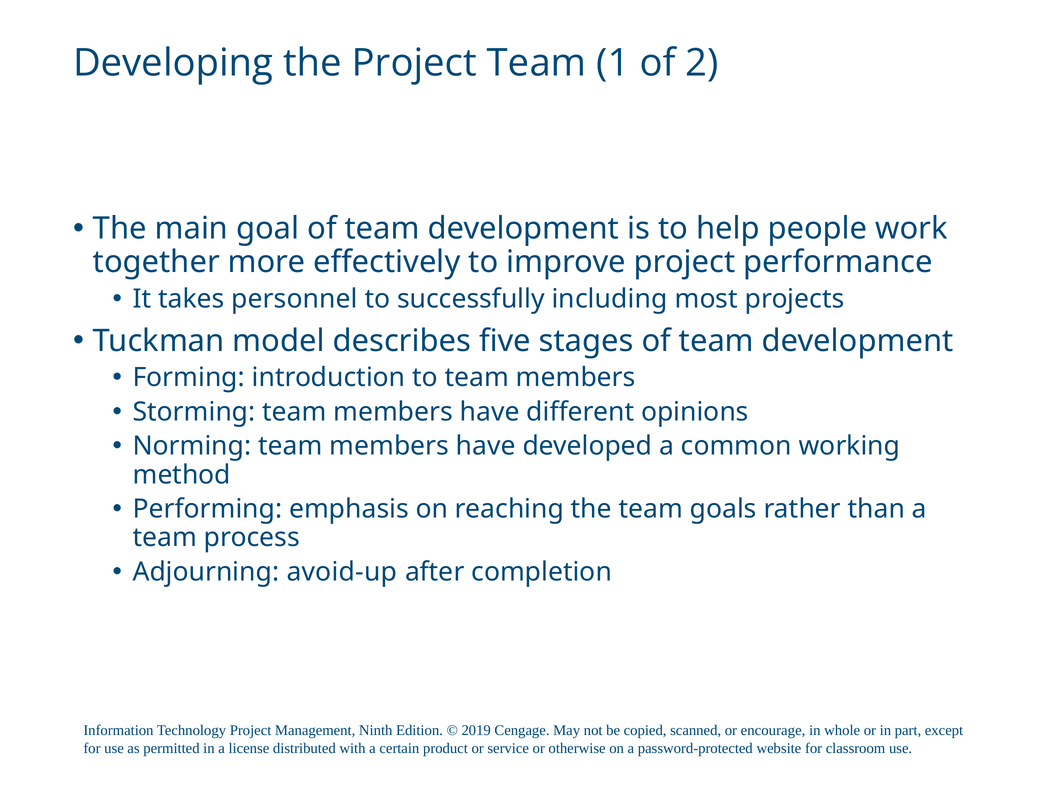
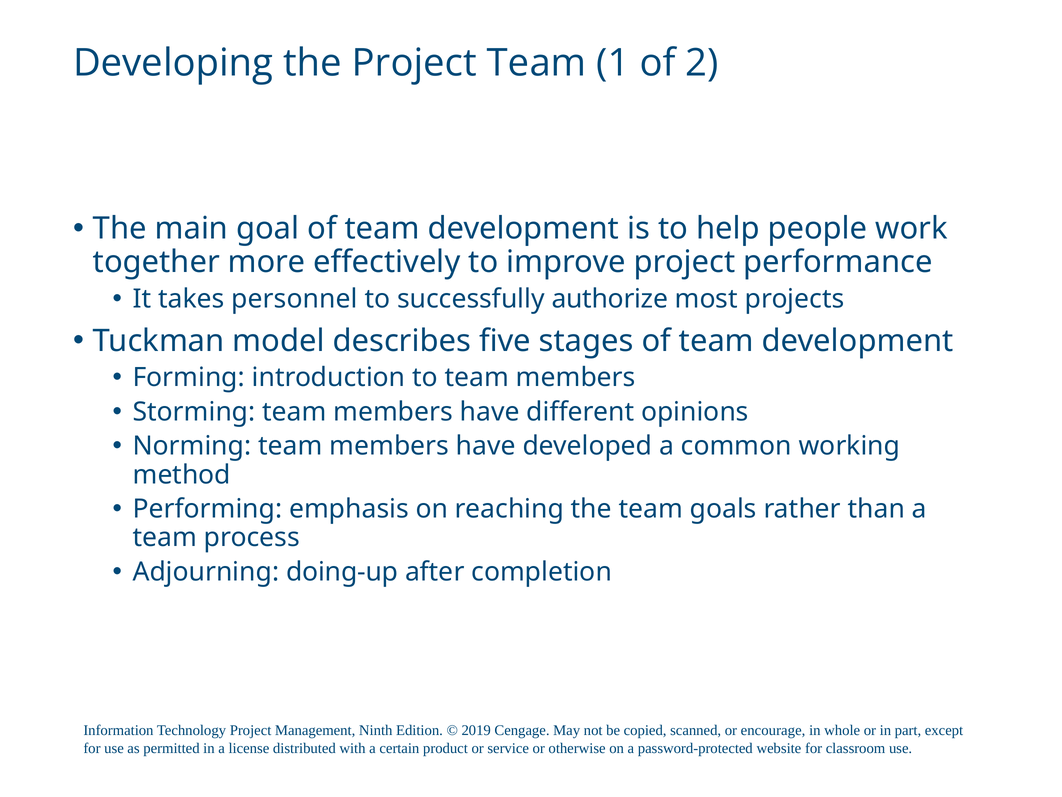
including: including -> authorize
avoid-up: avoid-up -> doing-up
